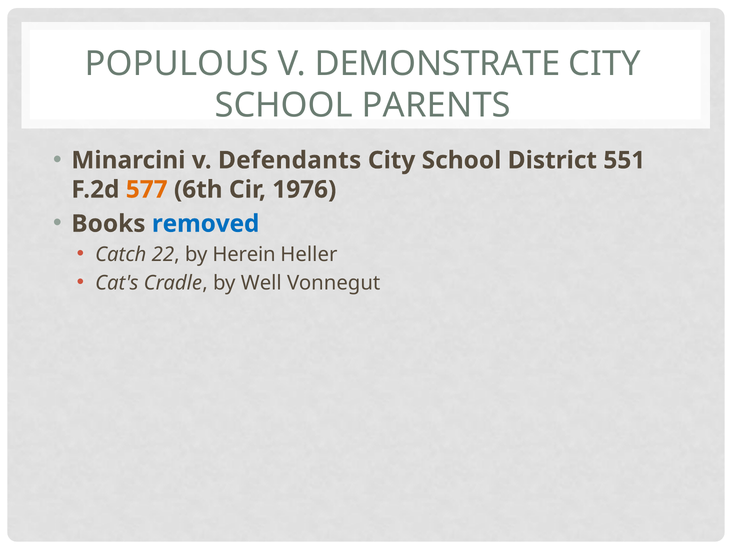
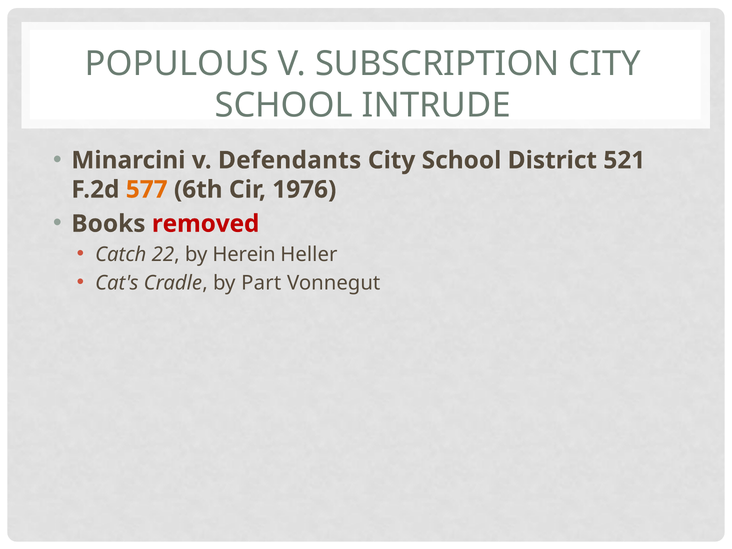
DEMONSTRATE: DEMONSTRATE -> SUBSCRIPTION
PARENTS: PARENTS -> INTRUDE
551: 551 -> 521
removed colour: blue -> red
Well: Well -> Part
